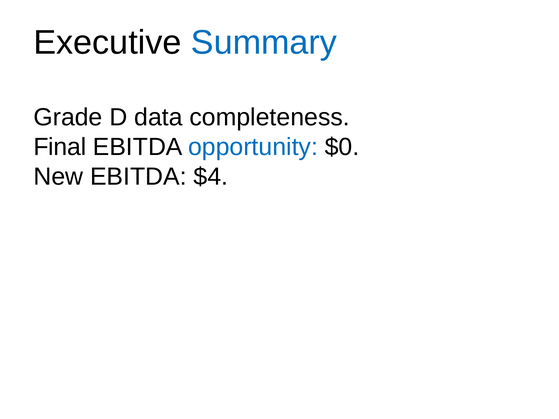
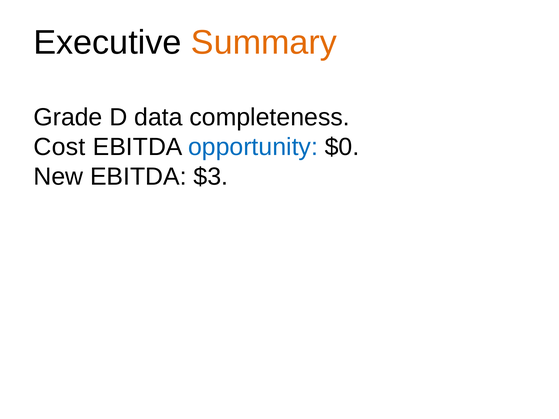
Summary colour: blue -> orange
Final: Final -> Cost
$4: $4 -> $3
